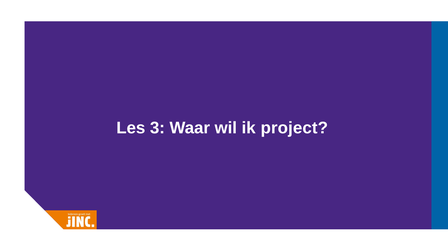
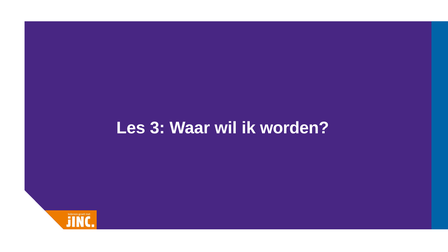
project: project -> worden
